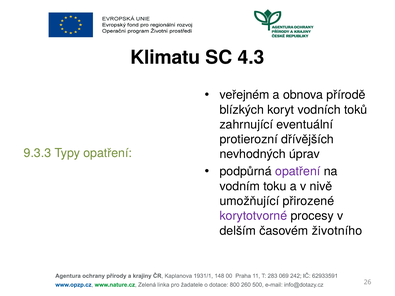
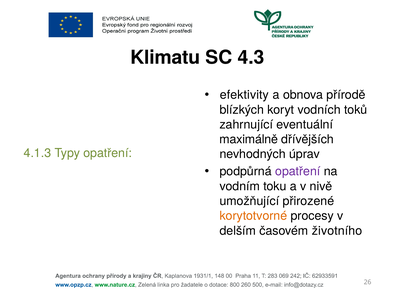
veřejném: veřejném -> efektivity
protierozní: protierozní -> maximálně
9.3.3: 9.3.3 -> 4.1.3
korytotvorné colour: purple -> orange
